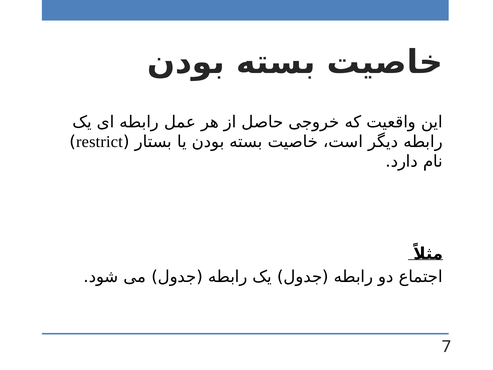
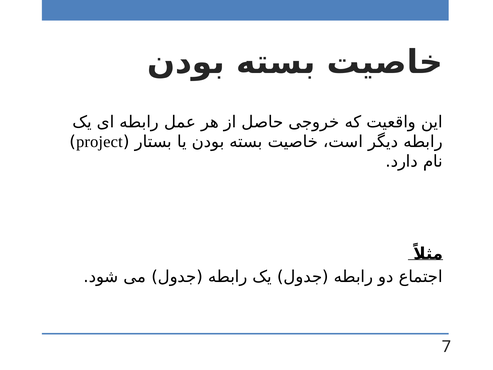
restrict: restrict -> project
